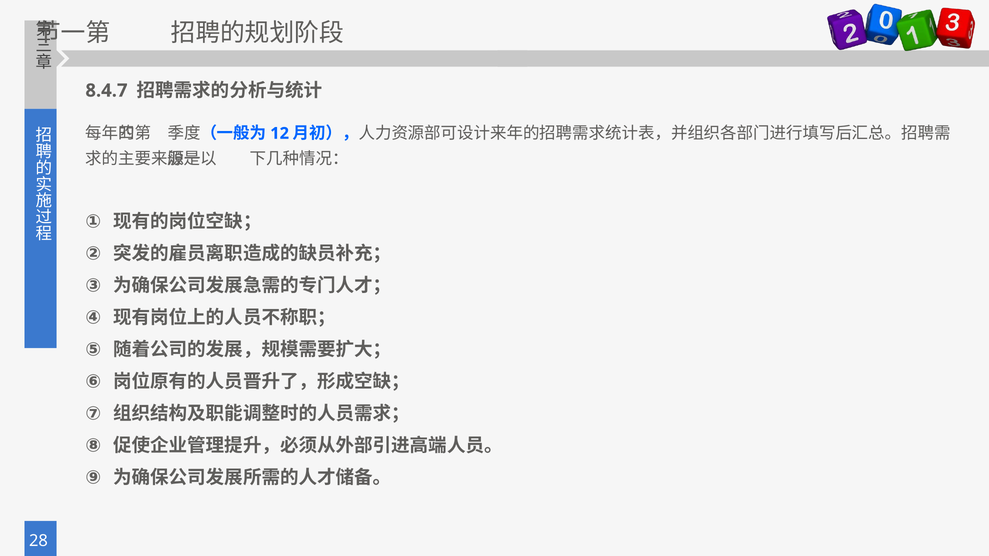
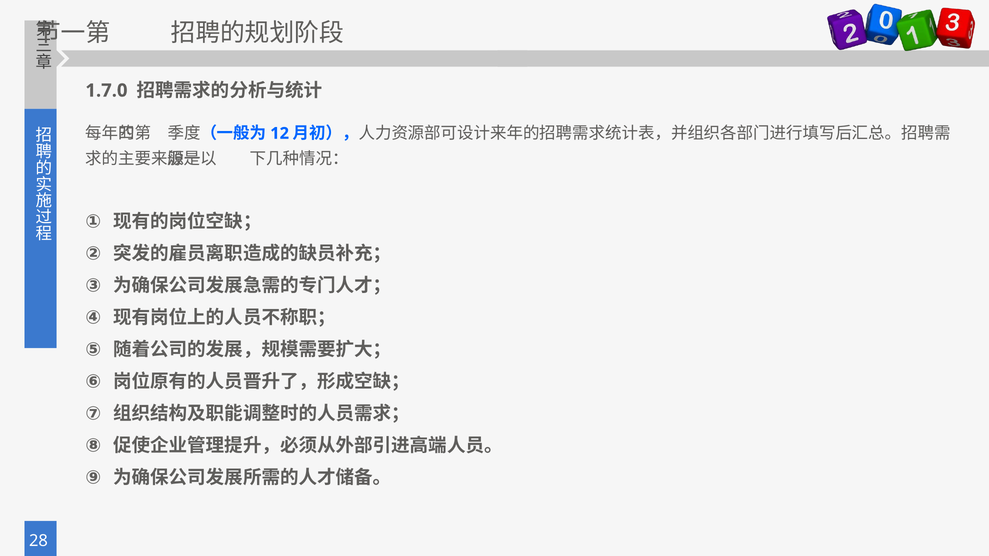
8.4.7: 8.4.7 -> 1.7.0
